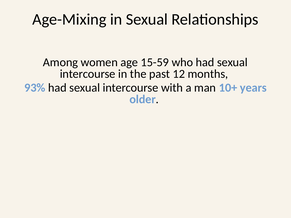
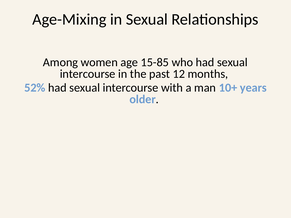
15-59: 15-59 -> 15-85
93%: 93% -> 52%
